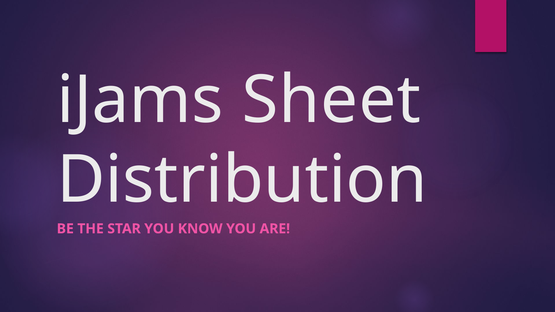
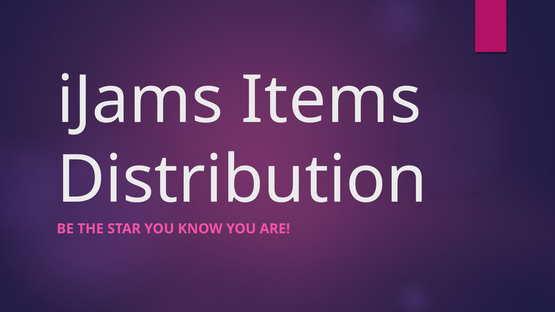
Sheet: Sheet -> Items
